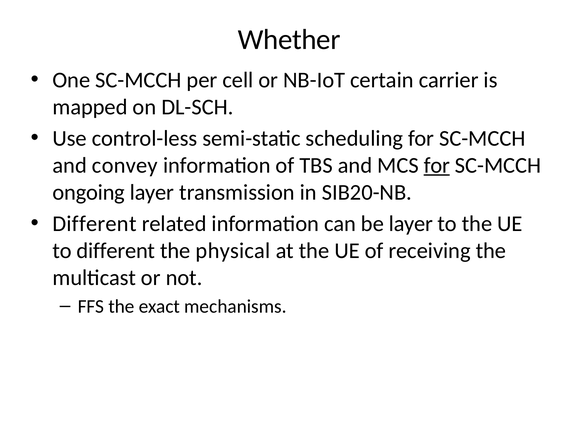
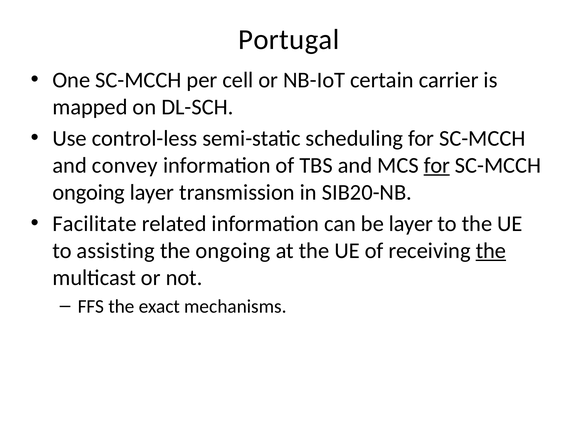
Whether: Whether -> Portugal
Different at (95, 224): Different -> Facilitate
to different: different -> assisting
the physical: physical -> ongoing
the at (491, 250) underline: none -> present
